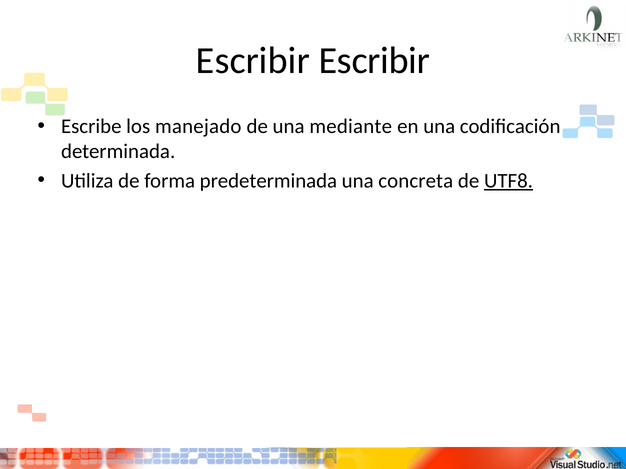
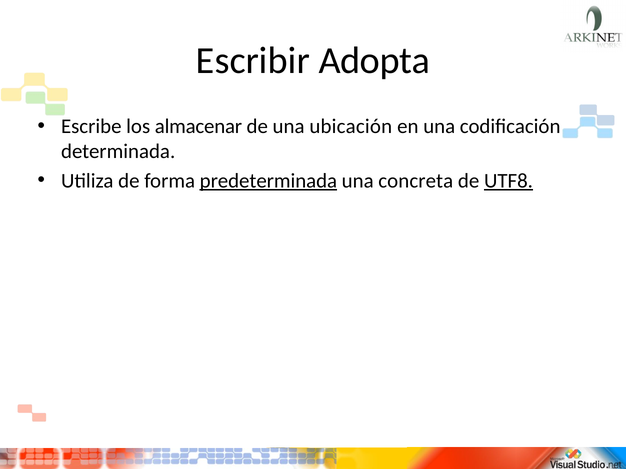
Escribir Escribir: Escribir -> Adopta
manejado: manejado -> almacenar
mediante: mediante -> ubicación
predeterminada underline: none -> present
